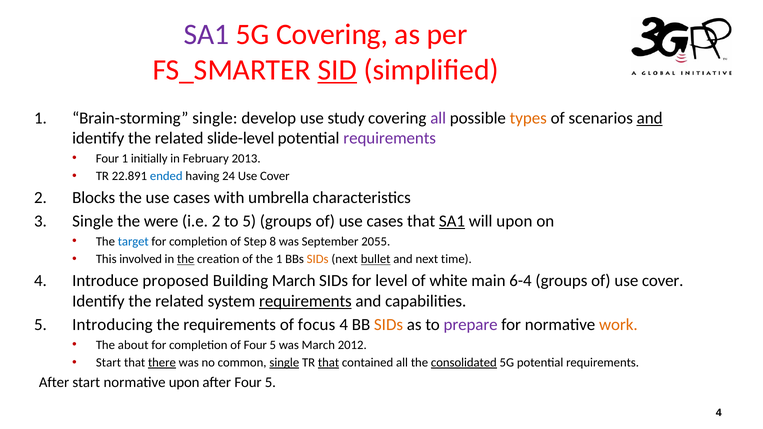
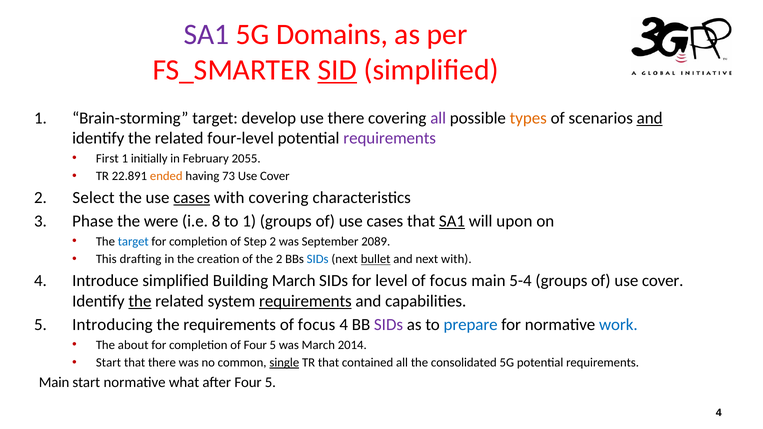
5G Covering: Covering -> Domains
Brain-storming single: single -> target
use study: study -> there
slide-level: slide-level -> four-level
Four at (107, 158): Four -> First
2013: 2013 -> 2055
ended colour: blue -> orange
24: 24 -> 73
Blocks: Blocks -> Select
cases at (192, 198) underline: none -> present
with umbrella: umbrella -> covering
3 Single: Single -> Phase
i.e 2: 2 -> 8
to 5: 5 -> 1
Step 8: 8 -> 2
2055: 2055 -> 2089
involved: involved -> drafting
the at (186, 259) underline: present -> none
the 1: 1 -> 2
SIDs at (318, 259) colour: orange -> blue
next time: time -> with
Introduce proposed: proposed -> simplified
white at (449, 281): white -> focus
6-4: 6-4 -> 5-4
the at (140, 301) underline: none -> present
SIDs at (389, 325) colour: orange -> purple
prepare colour: purple -> blue
work colour: orange -> blue
March 2012: 2012 -> 2014
there at (162, 363) underline: present -> none
that at (329, 363) underline: present -> none
consolidated underline: present -> none
After at (54, 382): After -> Main
normative upon: upon -> what
